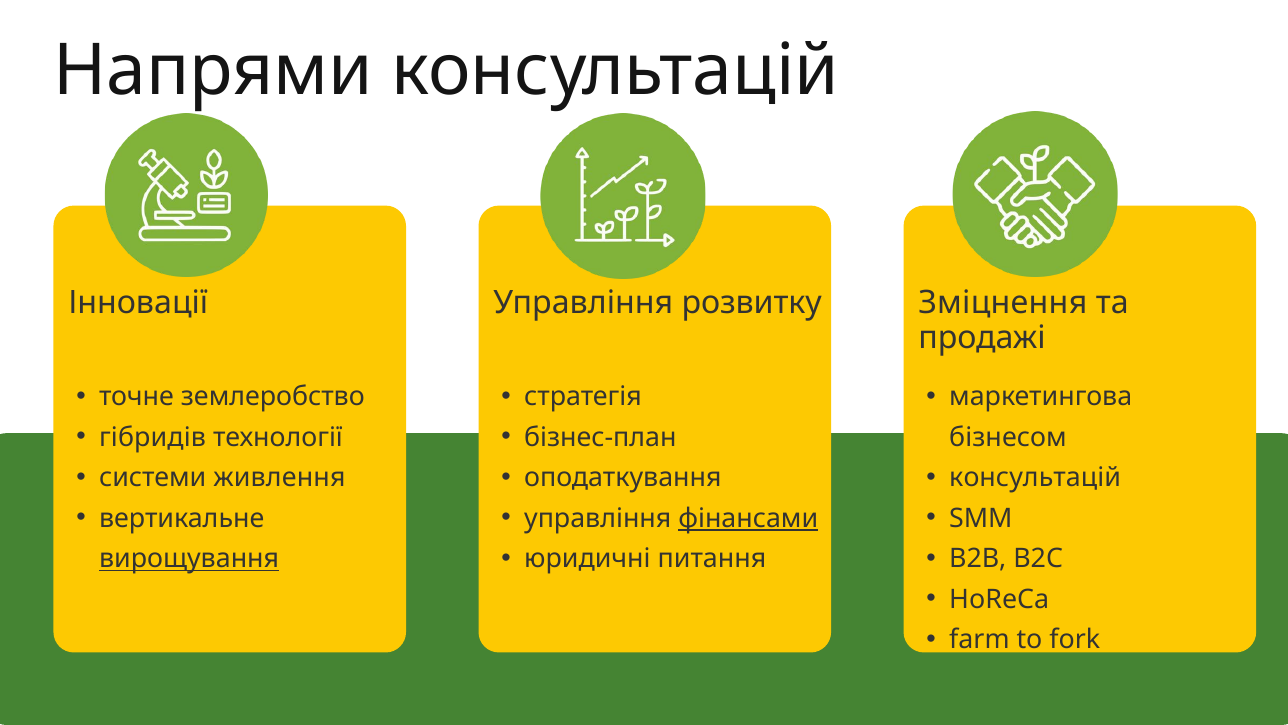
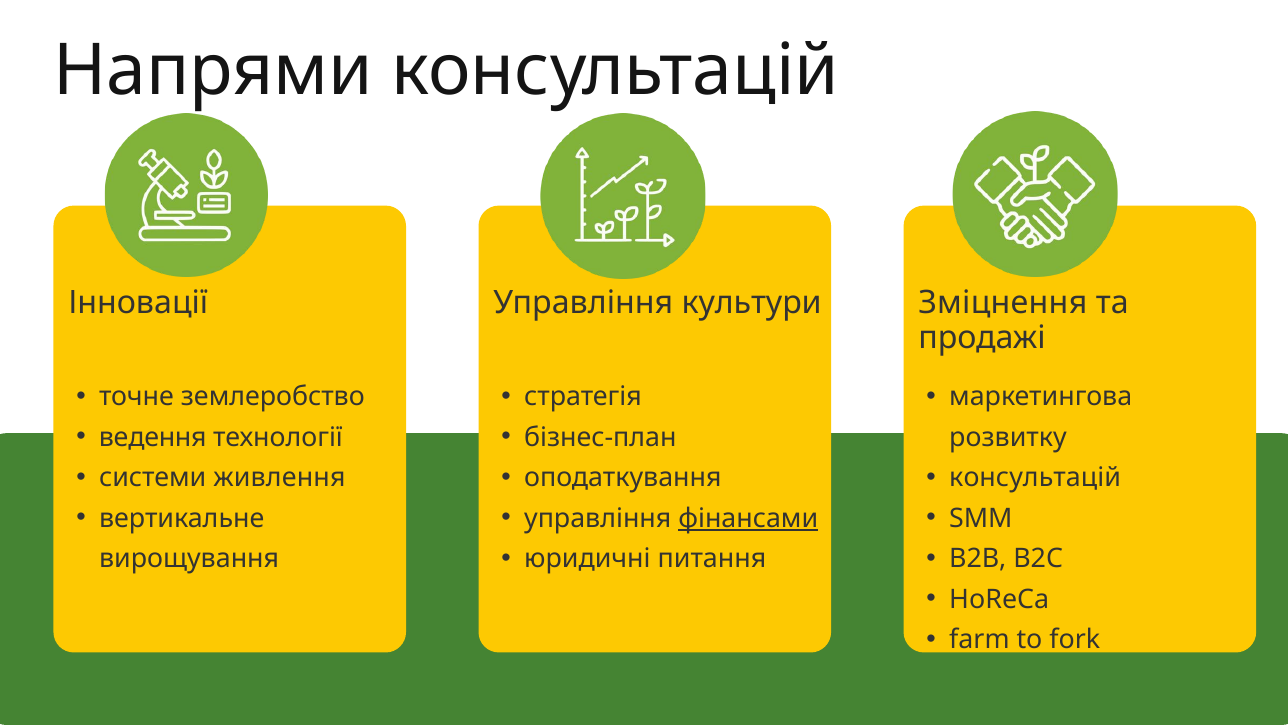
розвитку: розвитку -> культури
гібридів: гібридів -> ведення
бізнесом: бізнесом -> розвитку
вирощування underline: present -> none
